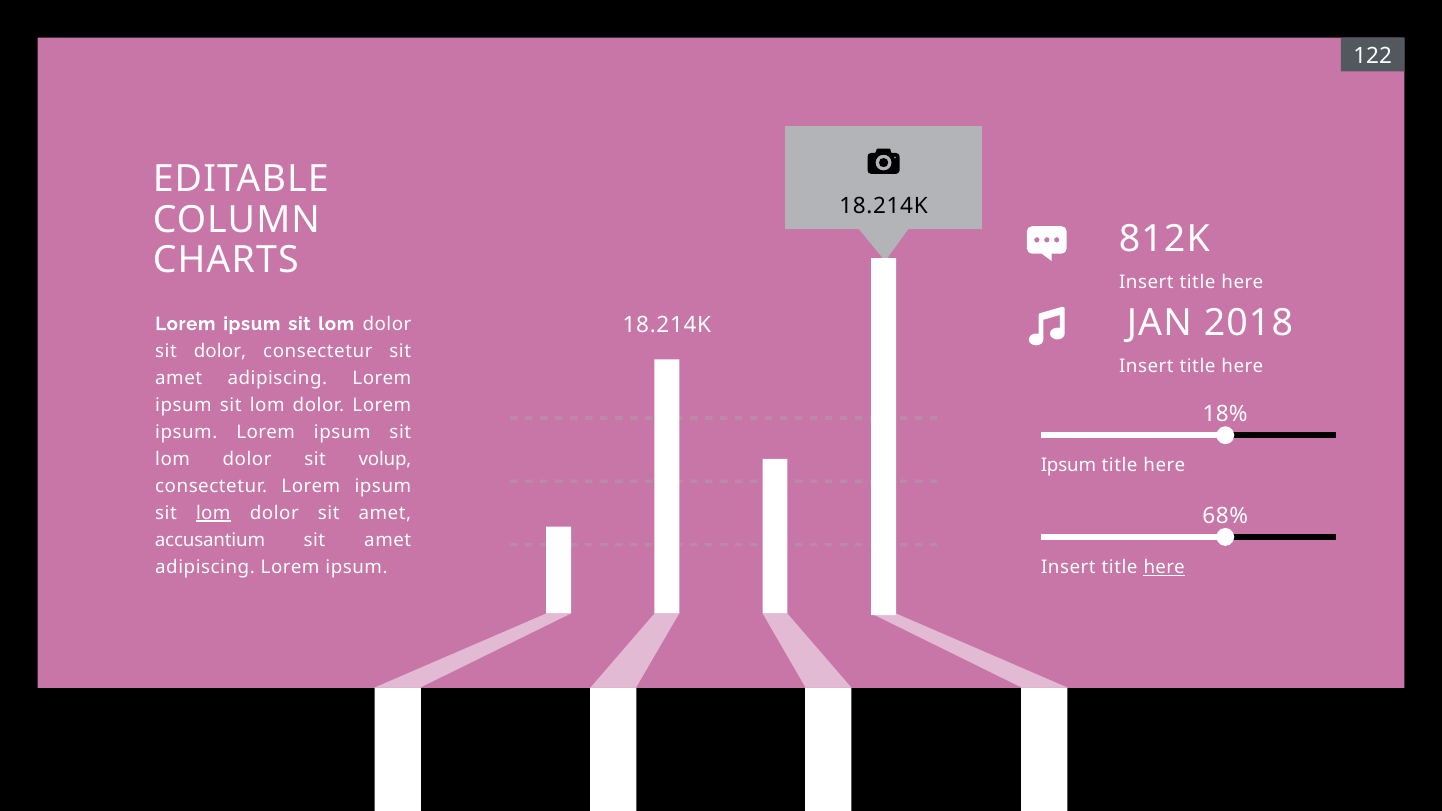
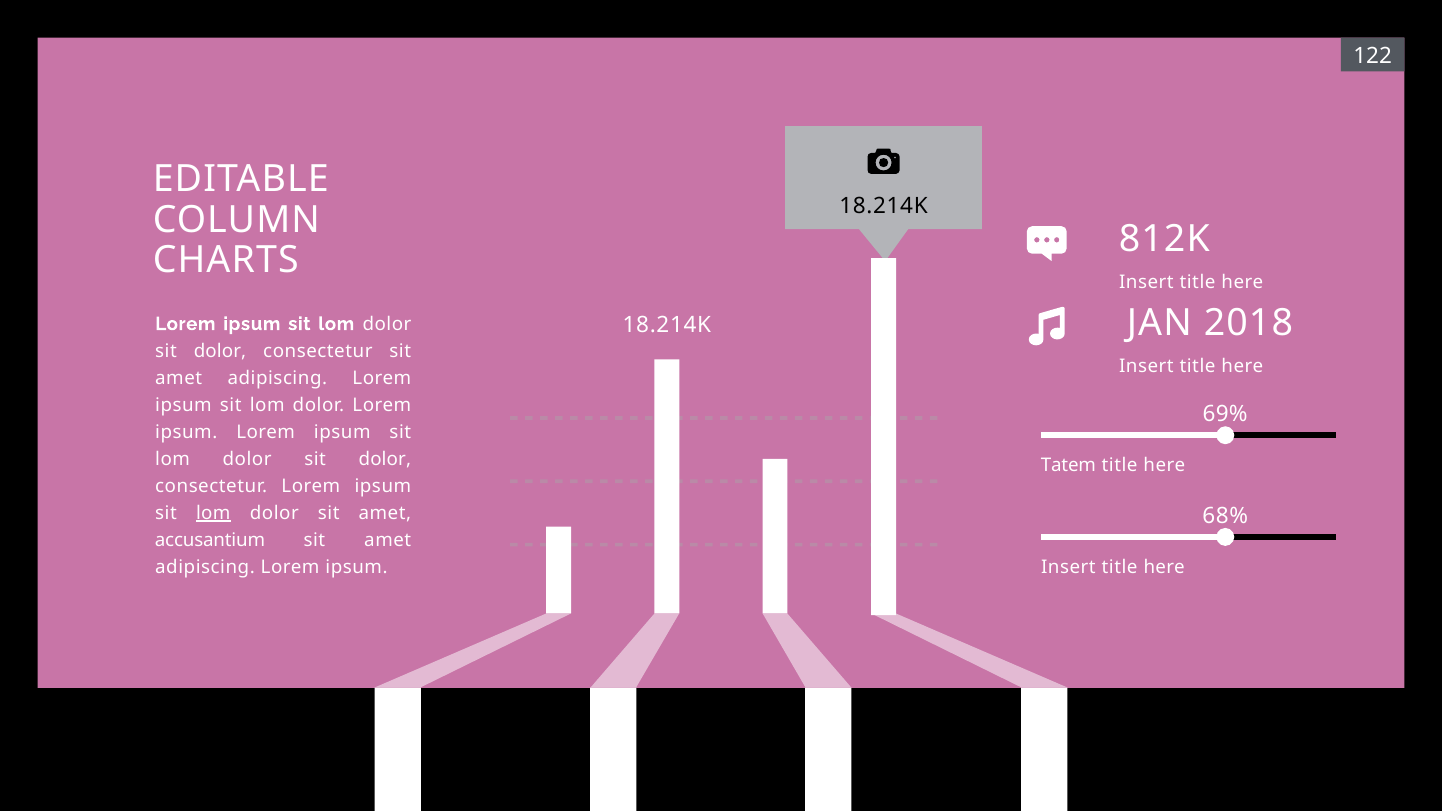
18%: 18% -> 69%
volup at (385, 459): volup -> dolor
Ipsum at (1068, 466): Ipsum -> Tatem
here at (1164, 568) underline: present -> none
